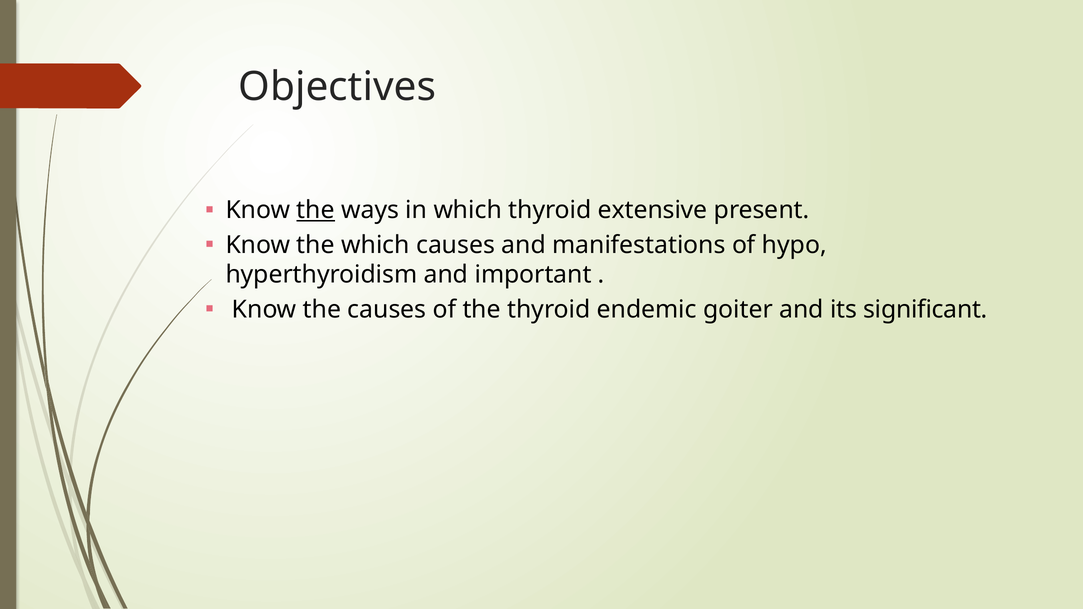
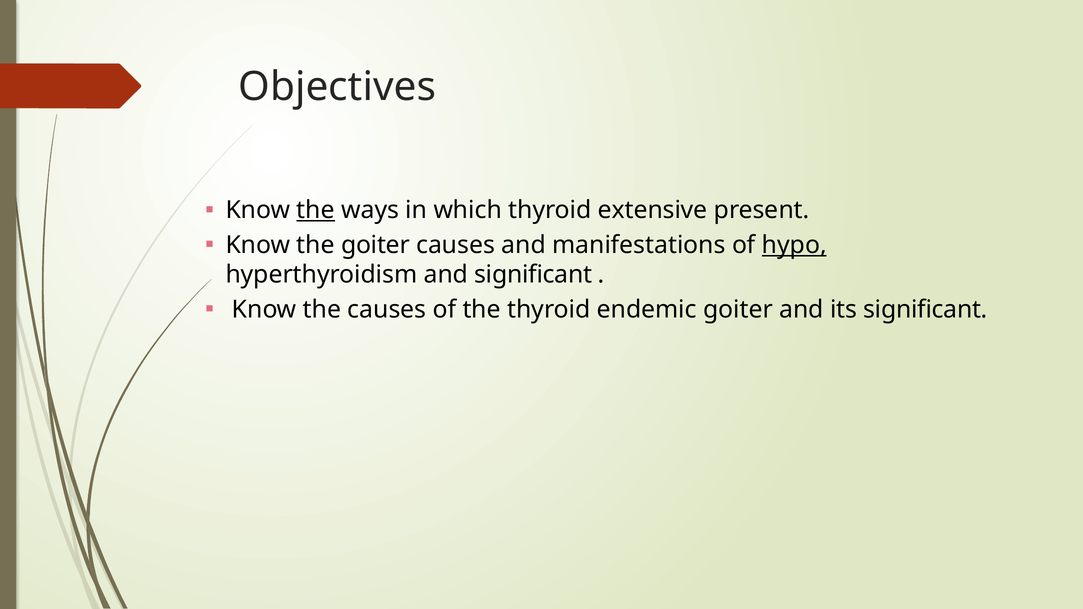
the which: which -> goiter
hypo underline: none -> present
and important: important -> significant
